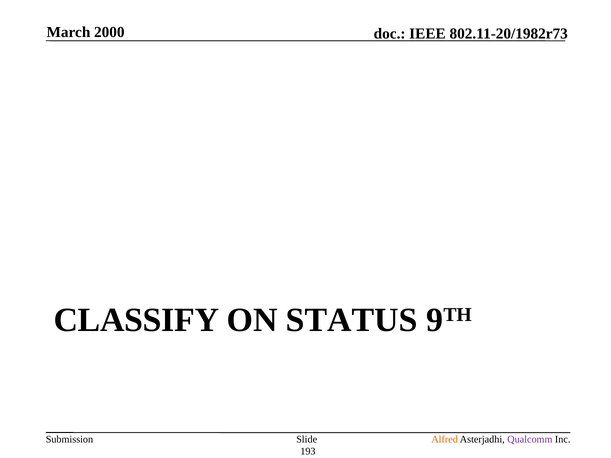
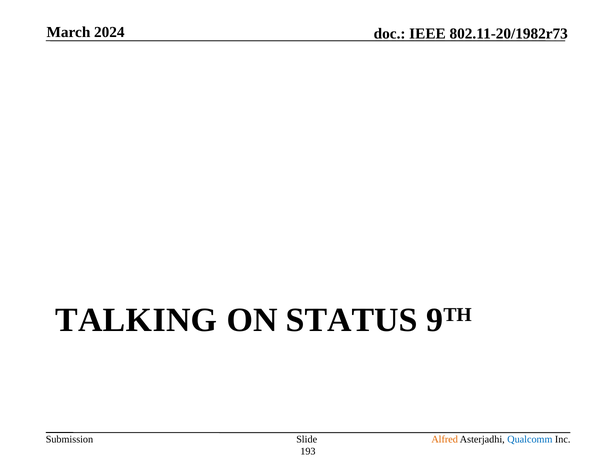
2000: 2000 -> 2024
CLASSIFY: CLASSIFY -> TALKING
Qualcomm colour: purple -> blue
